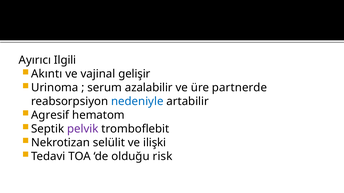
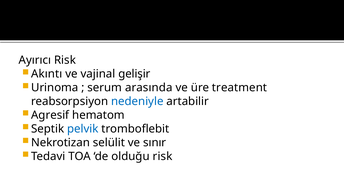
Ayırıcı Ilgili: Ilgili -> Risk
azalabilir: azalabilir -> arasında
partnerde: partnerde -> treatment
pelvik colour: purple -> blue
ilişki: ilişki -> sınır
